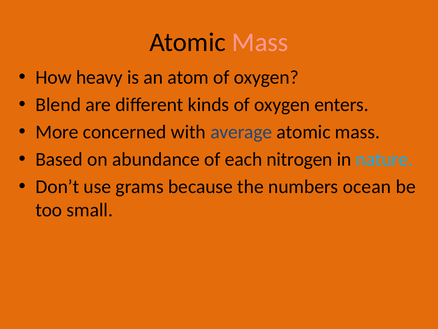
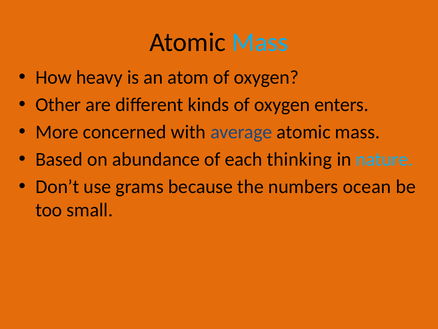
Mass at (260, 42) colour: pink -> light blue
Blend: Blend -> Other
nitrogen: nitrogen -> thinking
